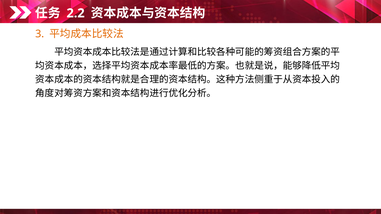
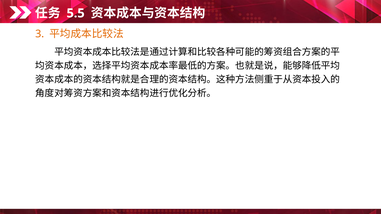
2.2: 2.2 -> 5.5
